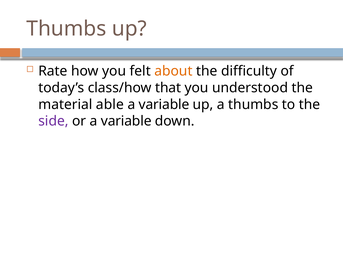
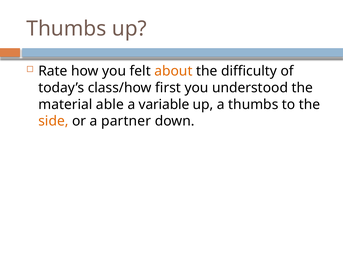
that: that -> first
side colour: purple -> orange
or a variable: variable -> partner
